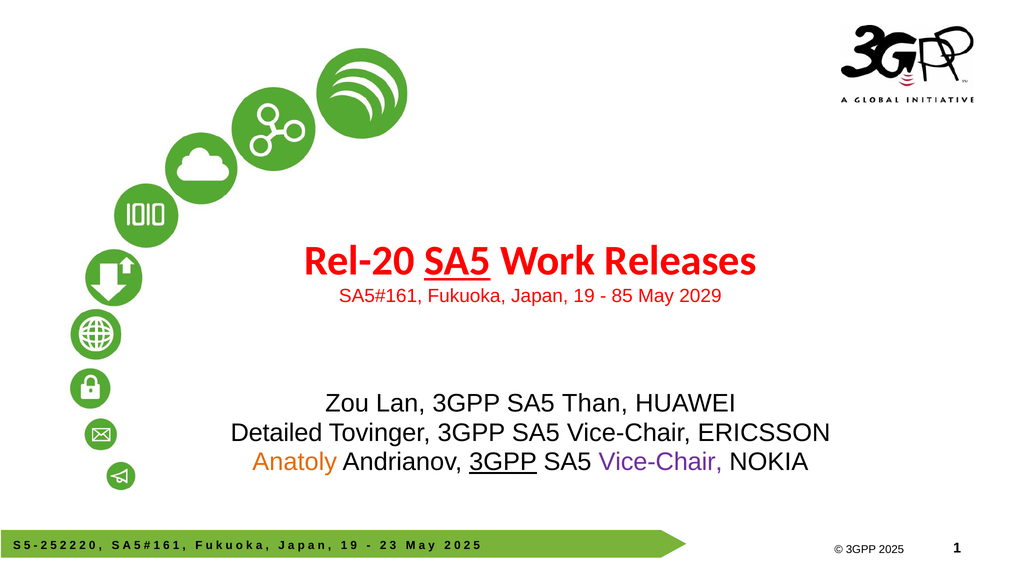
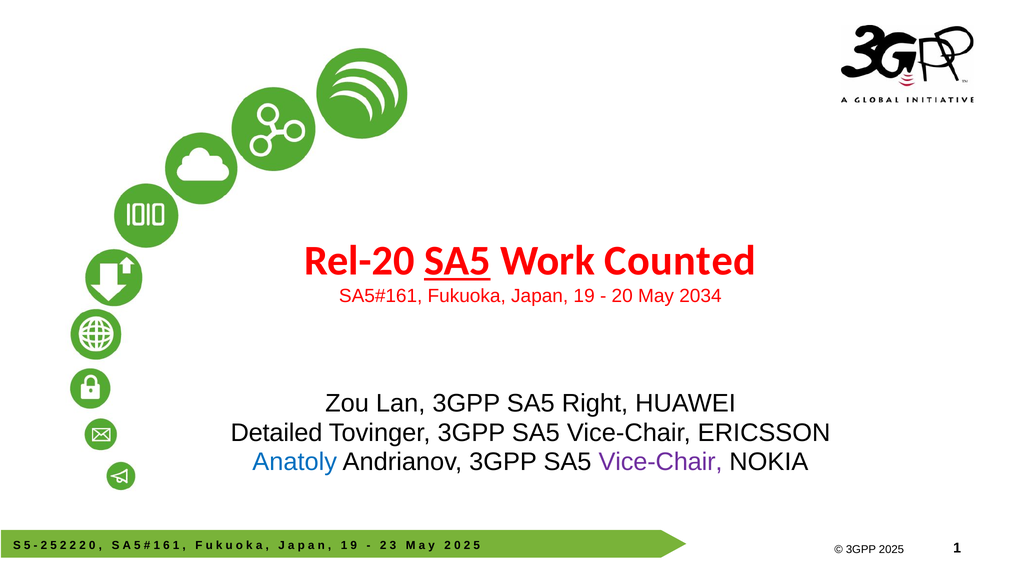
Releases: Releases -> Counted
85: 85 -> 20
2029: 2029 -> 2034
Than: Than -> Right
Anatoly colour: orange -> blue
3GPP at (503, 462) underline: present -> none
